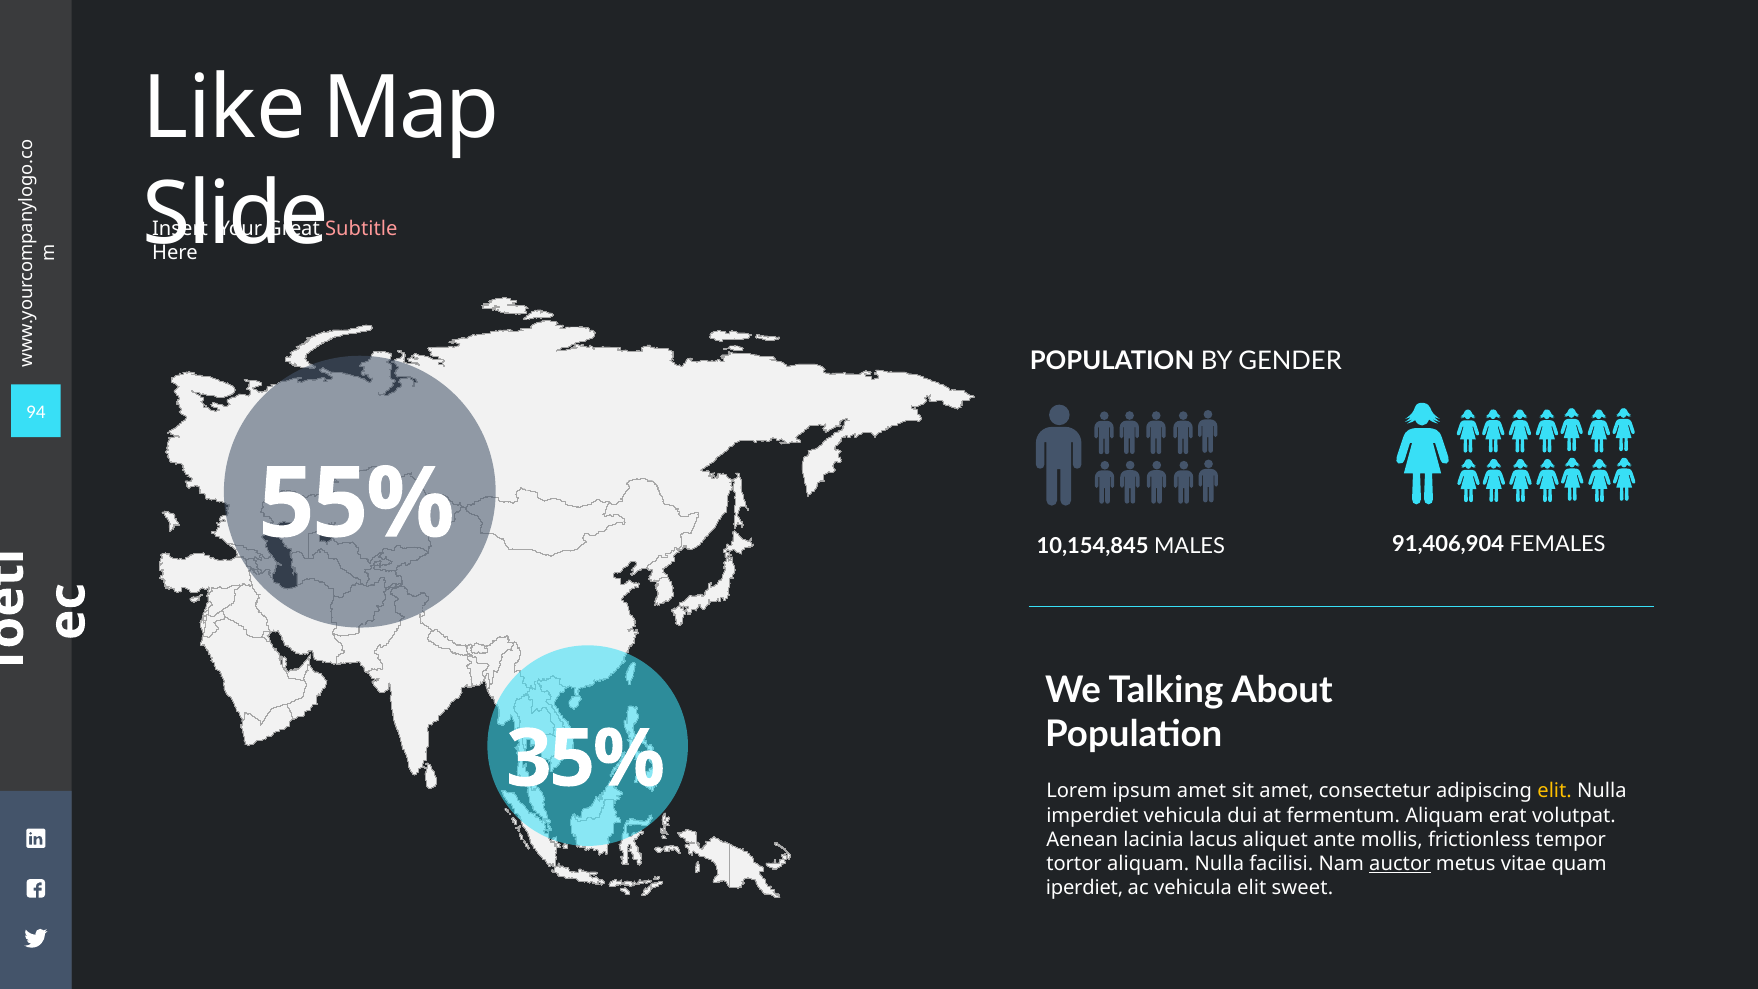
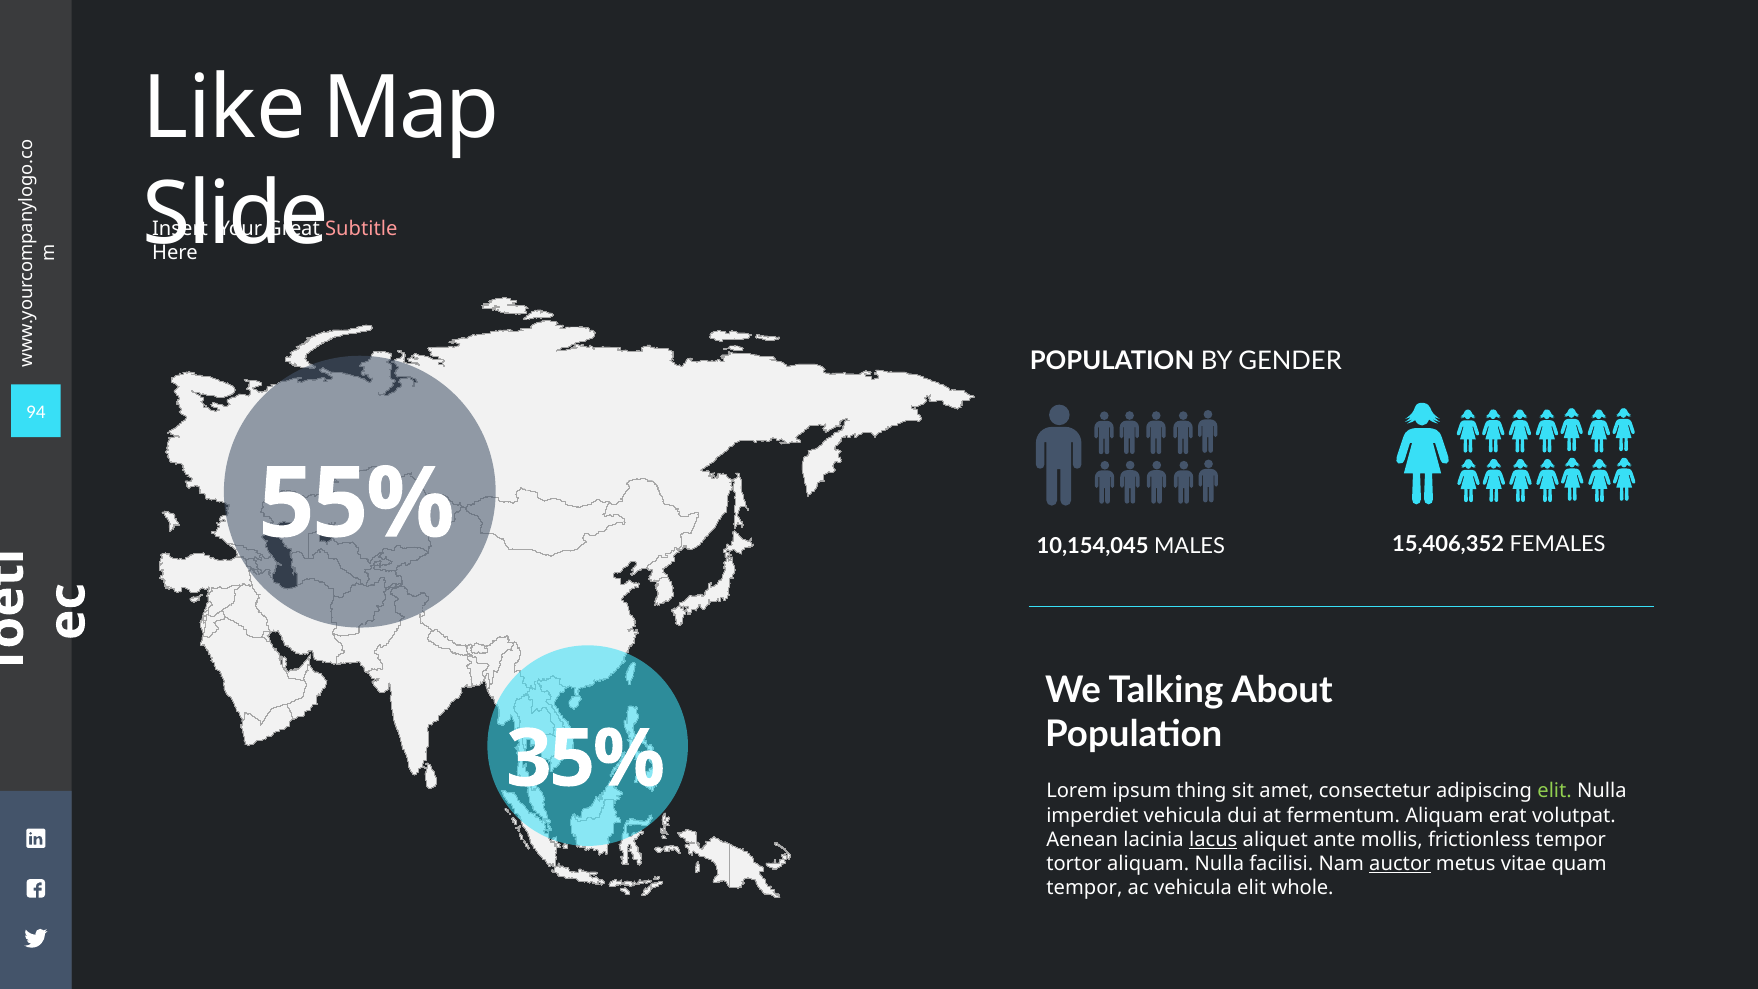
10,154,845: 10,154,845 -> 10,154,045
91,406,904: 91,406,904 -> 15,406,352
ipsum amet: amet -> thing
elit at (1555, 791) colour: yellow -> light green
lacus underline: none -> present
iperdiet at (1085, 888): iperdiet -> tempor
sweet: sweet -> whole
